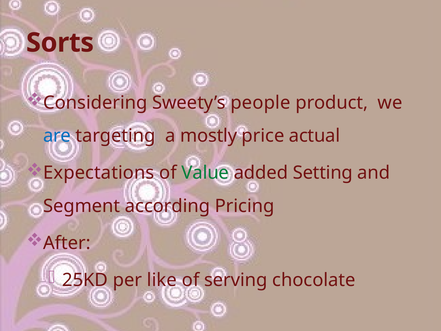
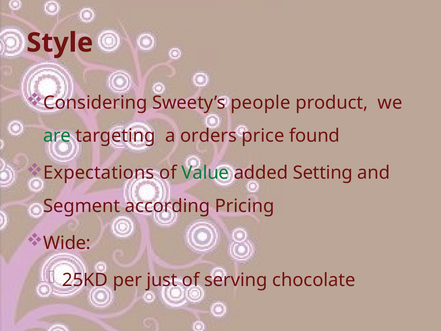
Sorts: Sorts -> Style
are colour: blue -> green
mostly: mostly -> orders
actual: actual -> found
After: After -> Wide
like: like -> just
